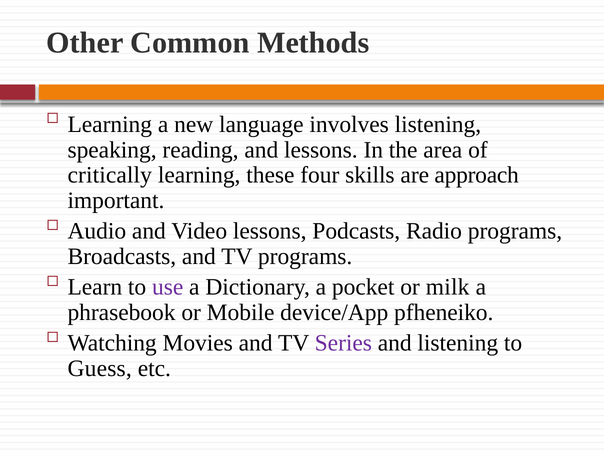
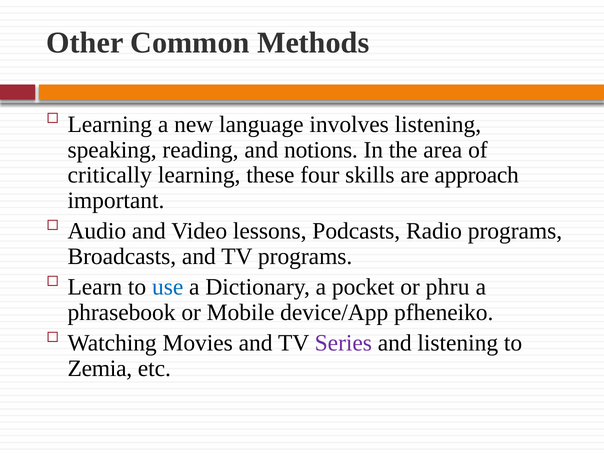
and lessons: lessons -> notions
use colour: purple -> blue
milk: milk -> phru
Guess: Guess -> Zemia
